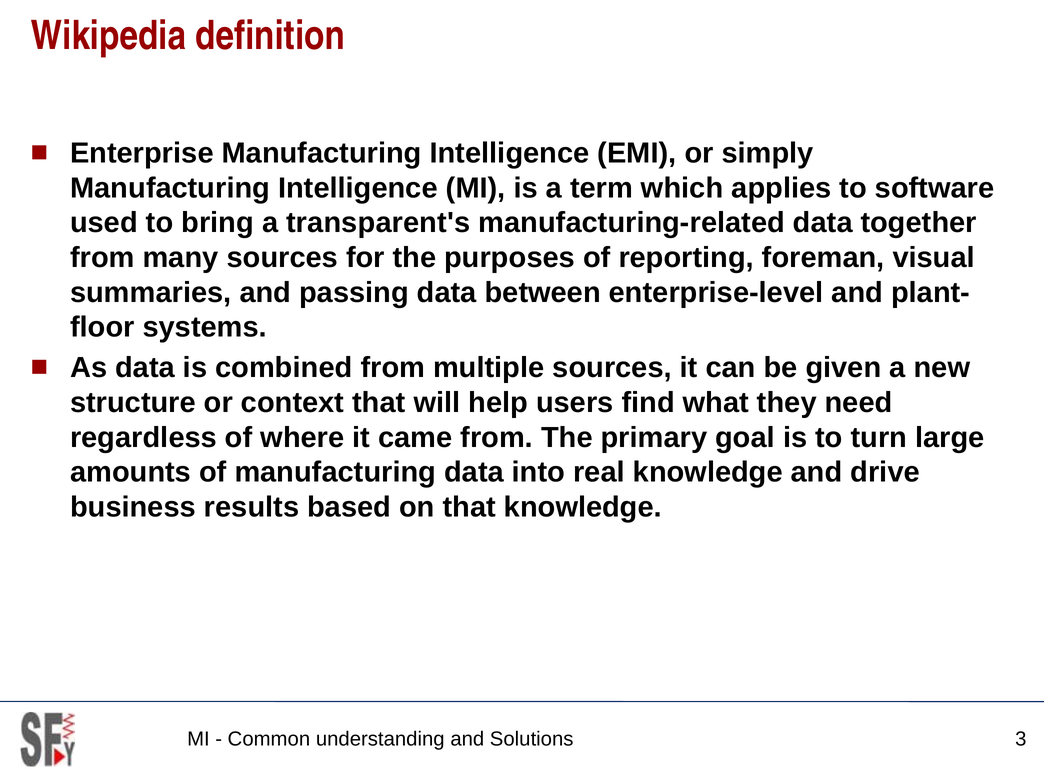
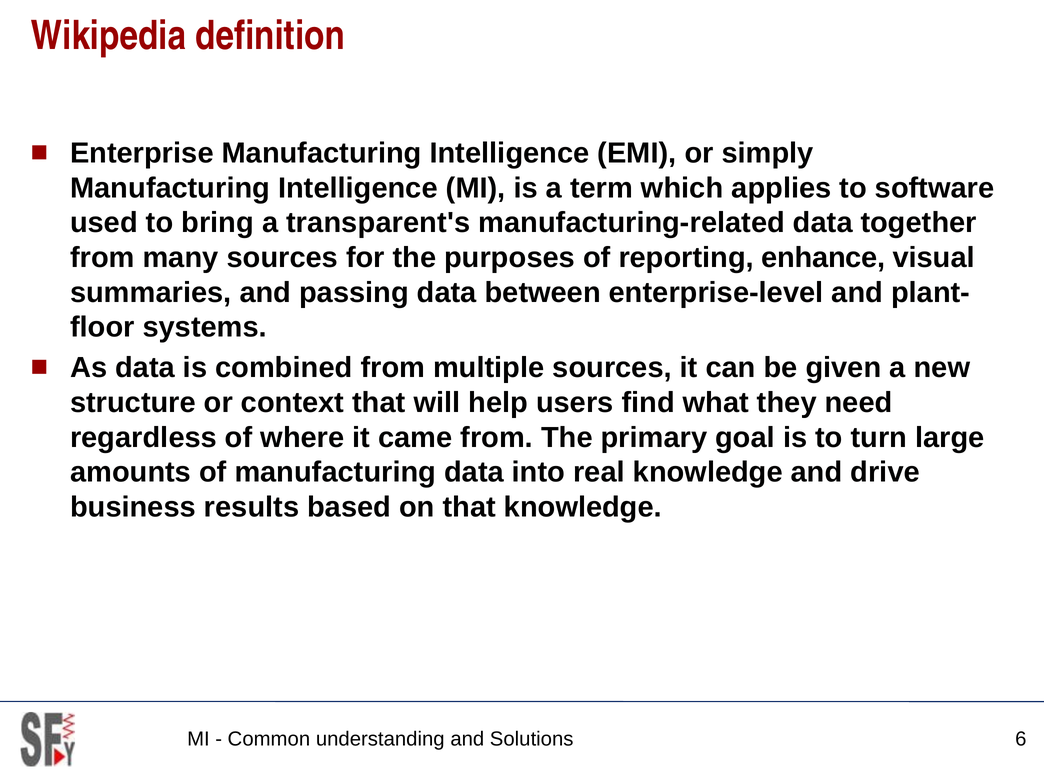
foreman: foreman -> enhance
3: 3 -> 6
